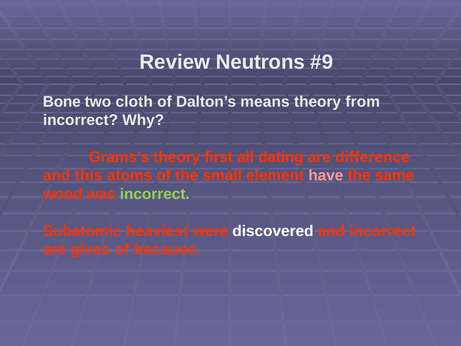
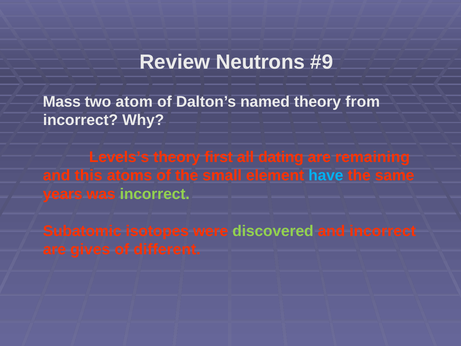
Bone: Bone -> Mass
cloth: cloth -> atom
means: means -> named
Grams’s: Grams’s -> Levels’s
difference: difference -> remaining
have colour: pink -> light blue
wood: wood -> years
heaviest: heaviest -> isotopes
discovered colour: white -> light green
because: because -> different
